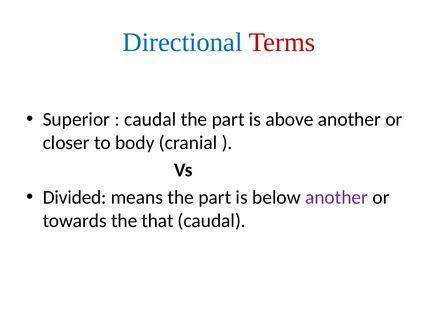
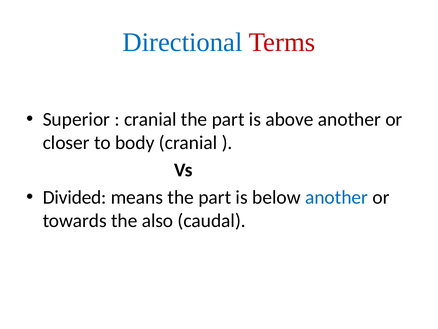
caudal at (150, 119): caudal -> cranial
another at (337, 197) colour: purple -> blue
that: that -> also
